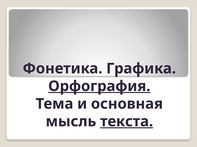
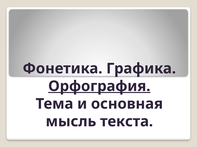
текста underline: present -> none
